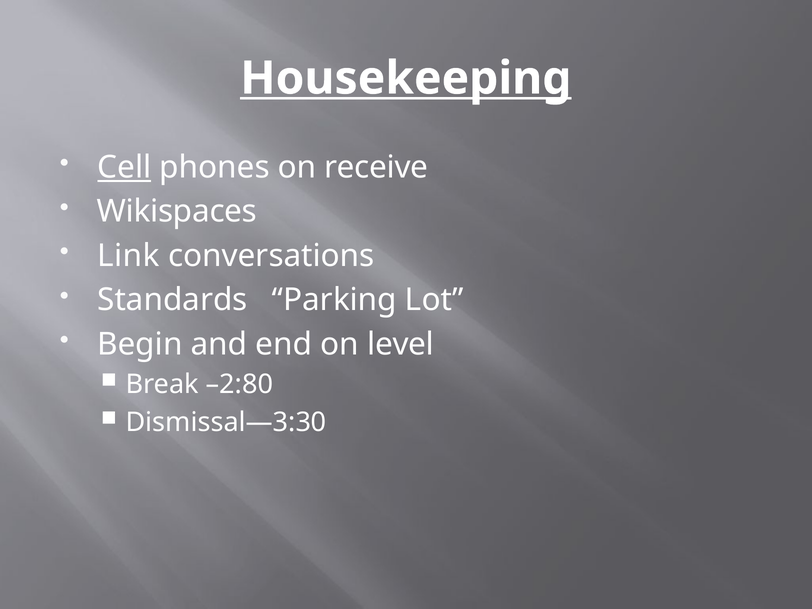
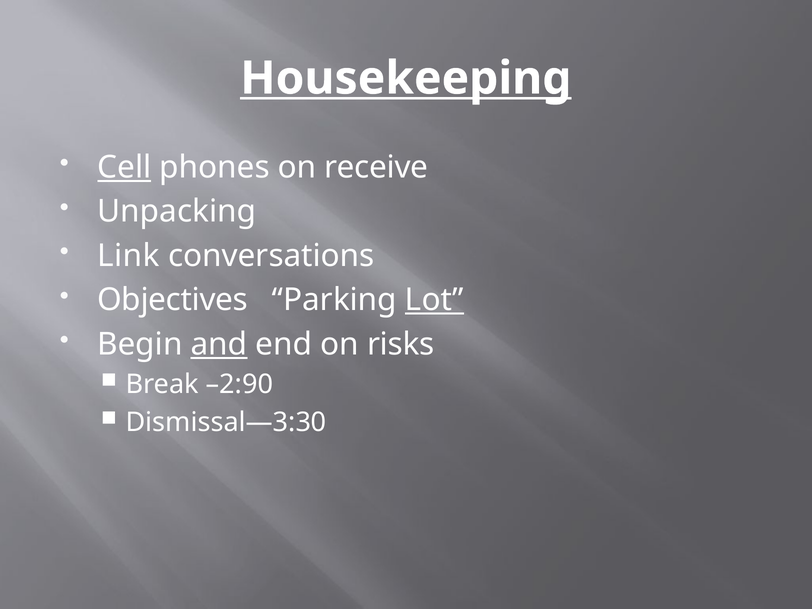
Wikispaces: Wikispaces -> Unpacking
Standards: Standards -> Objectives
Lot underline: none -> present
and underline: none -> present
level: level -> risks
–2:80: –2:80 -> –2:90
